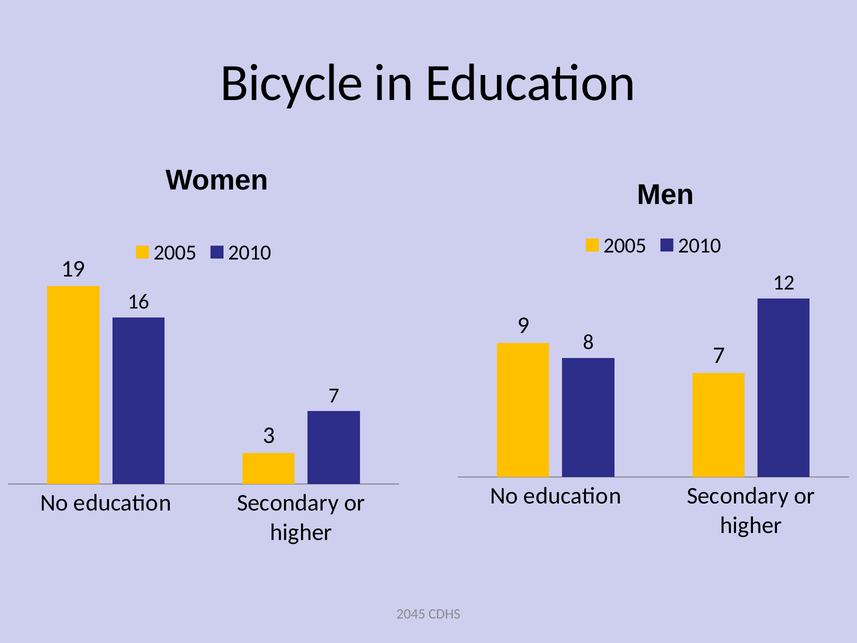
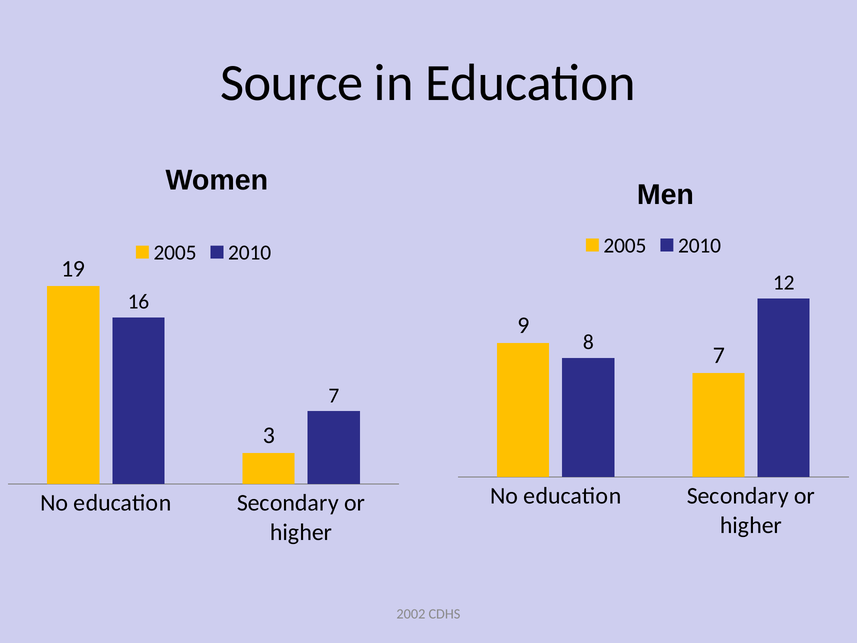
Bicycle: Bicycle -> Source
2045: 2045 -> 2002
